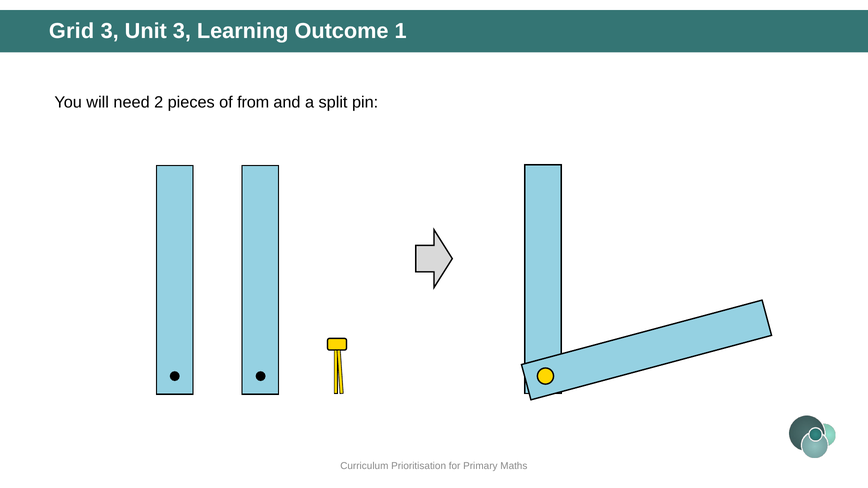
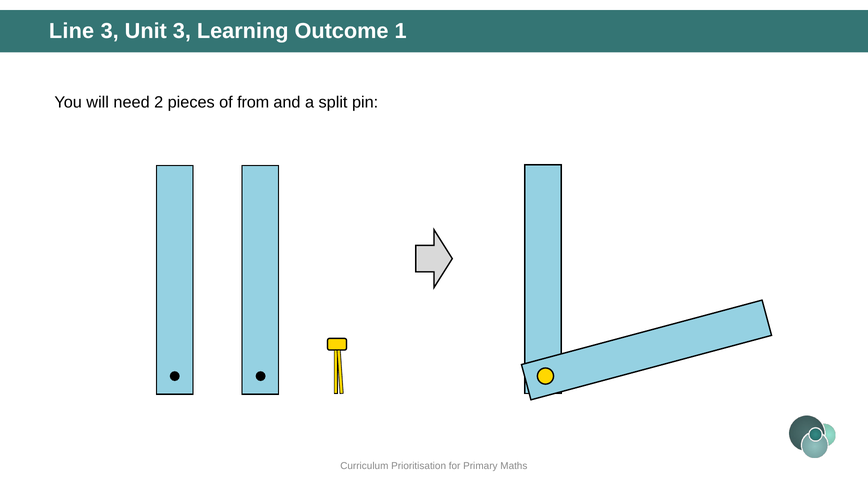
Grid: Grid -> Line
